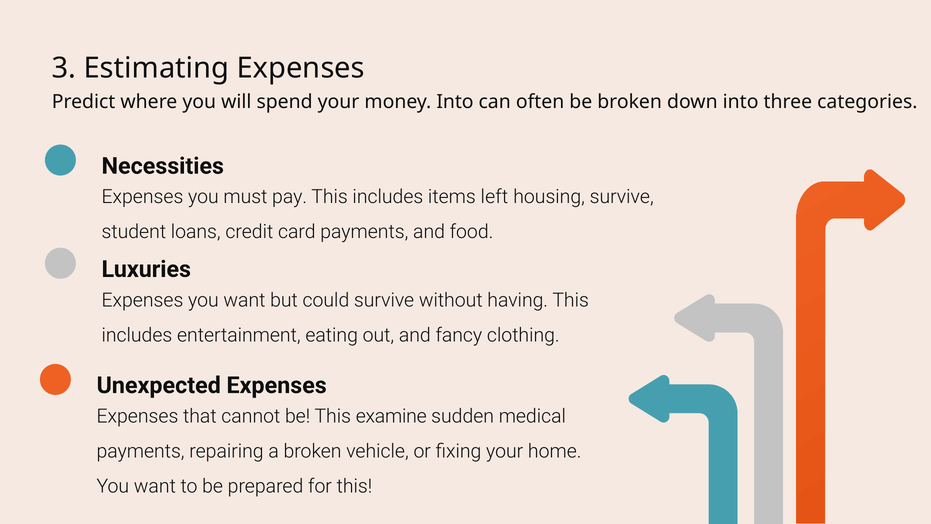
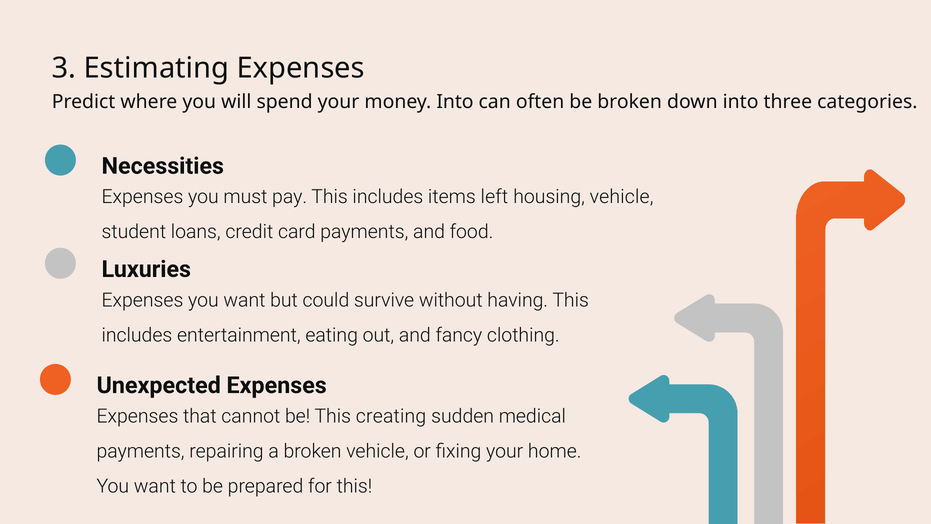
housing survive: survive -> vehicle
examine: examine -> creating
